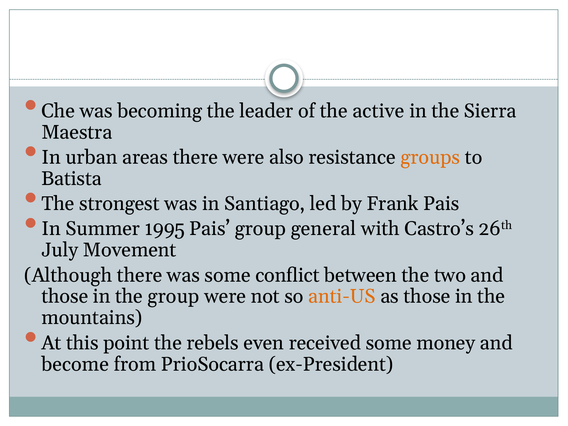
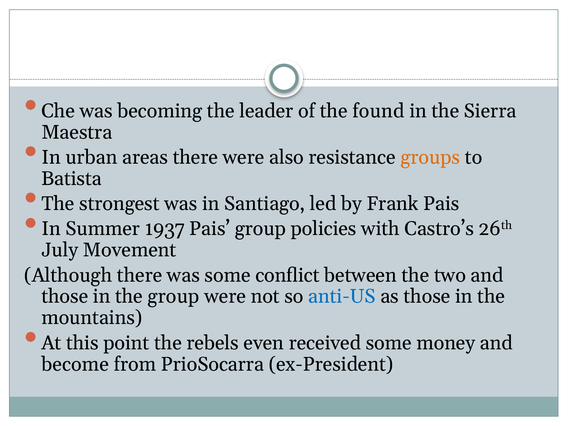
active: active -> found
1995: 1995 -> 1937
general: general -> policies
anti-US colour: orange -> blue
